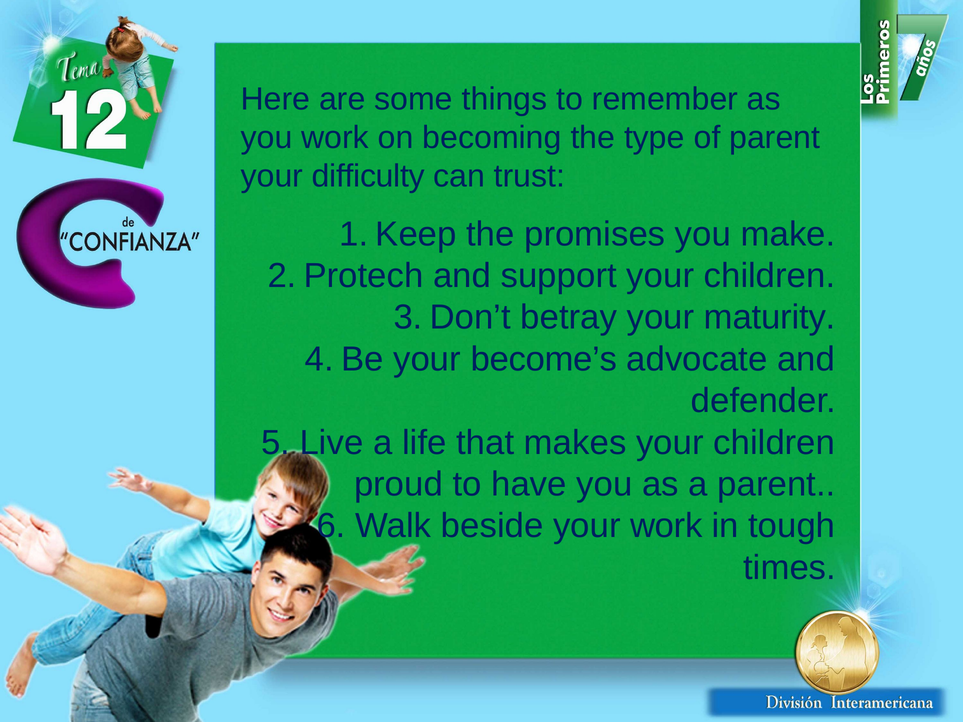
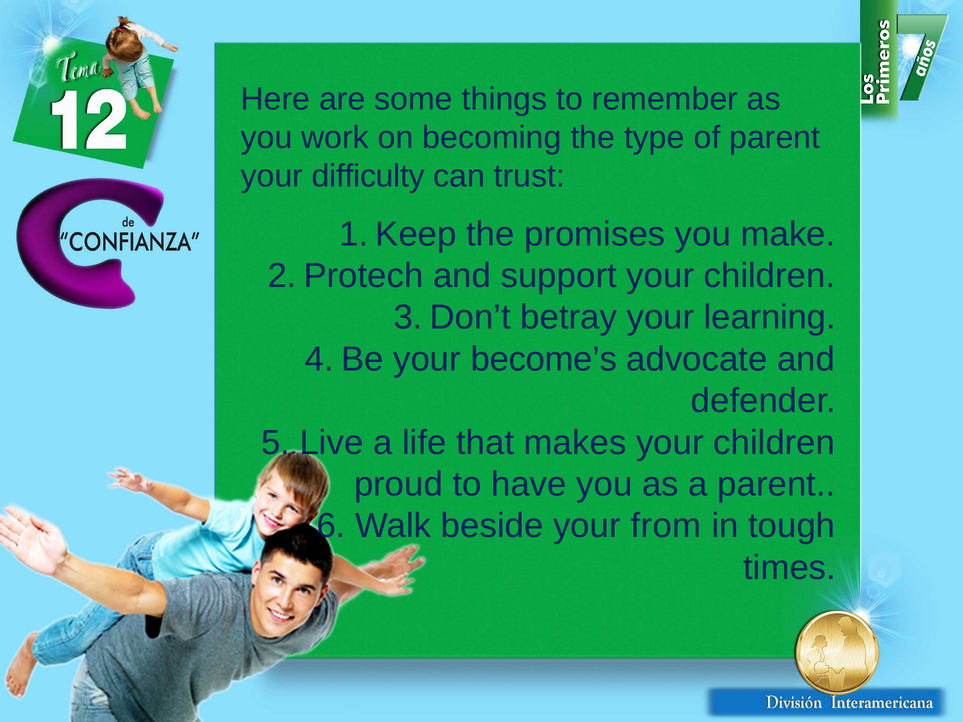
maturity: maturity -> learning
your work: work -> from
